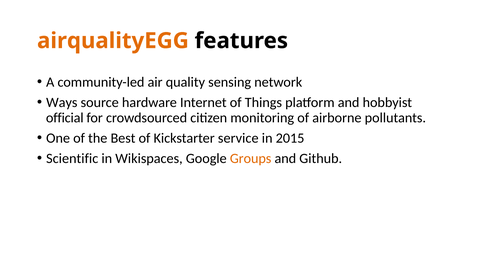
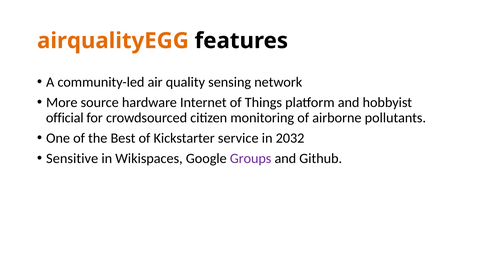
Ways: Ways -> More
2015: 2015 -> 2032
Scientific: Scientific -> Sensitive
Groups colour: orange -> purple
